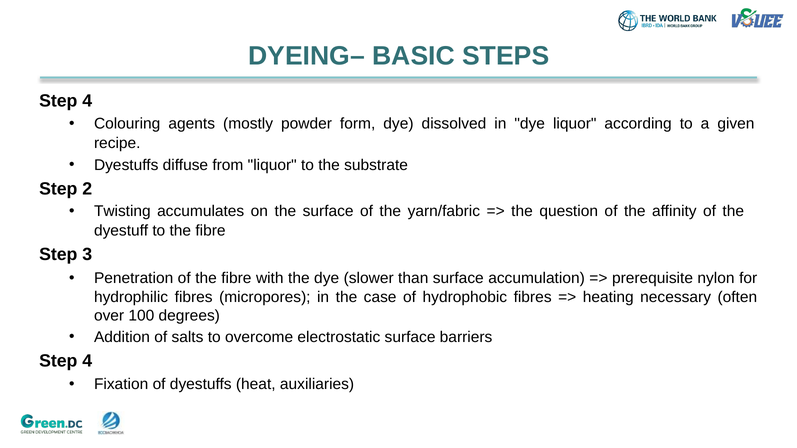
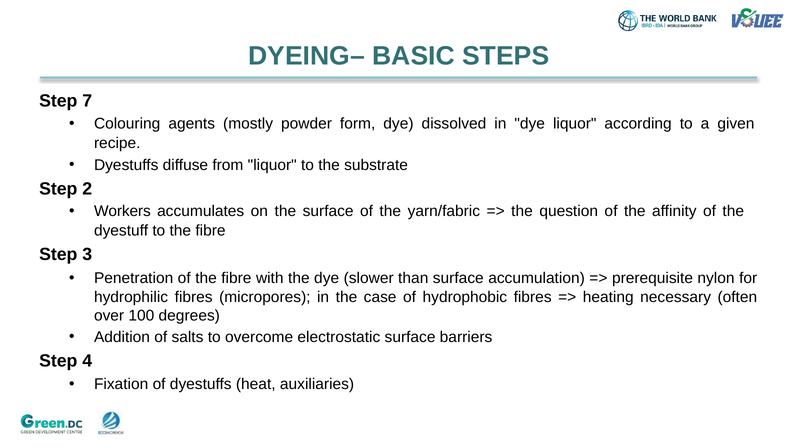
4 at (87, 101): 4 -> 7
Twisting: Twisting -> Workers
